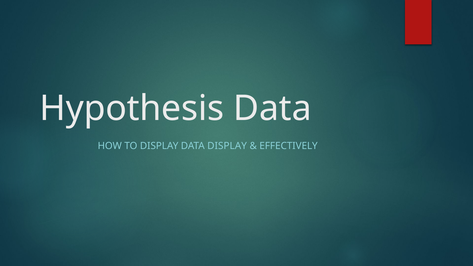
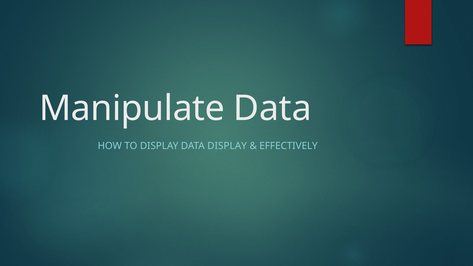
Hypothesis: Hypothesis -> Manipulate
